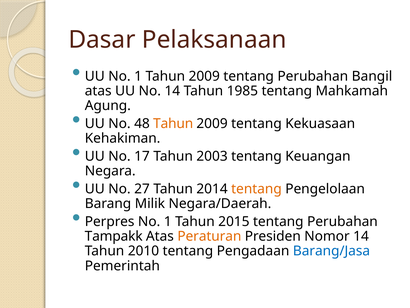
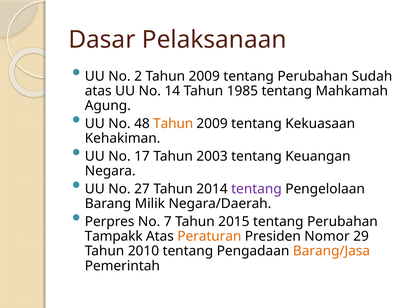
UU No 1: 1 -> 2
Bangil: Bangil -> Sudah
tentang at (256, 189) colour: orange -> purple
Perpres No 1: 1 -> 7
Nomor 14: 14 -> 29
Barang/Jasa colour: blue -> orange
